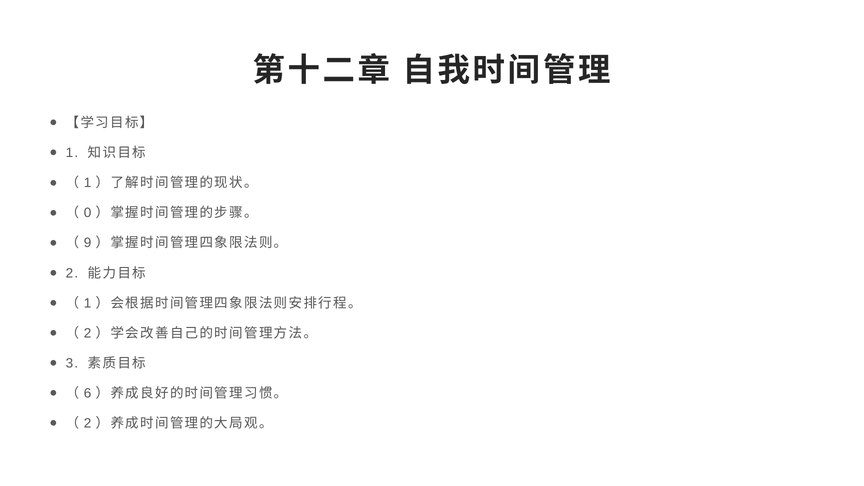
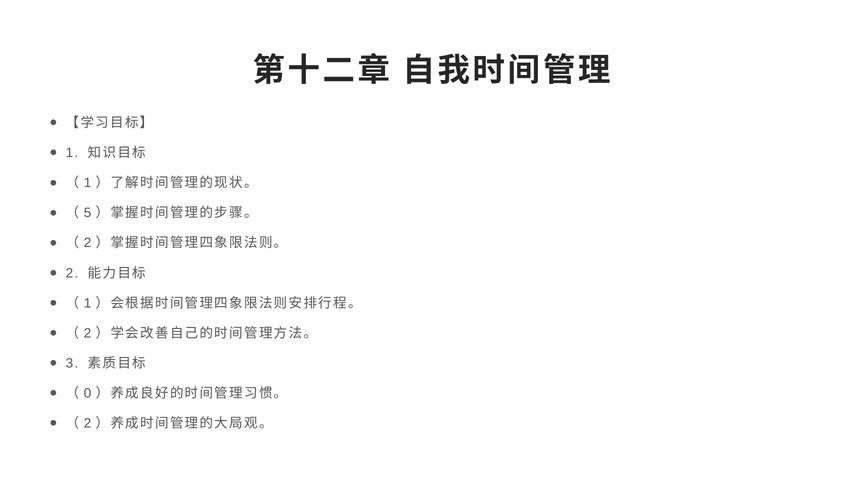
0: 0 -> 5
9 at (88, 243): 9 -> 2
6: 6 -> 0
